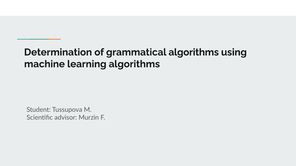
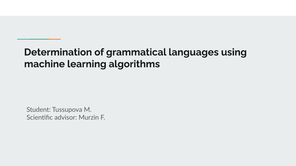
grammatical algorithms: algorithms -> languages
